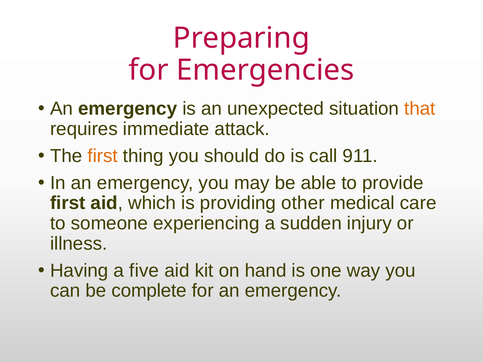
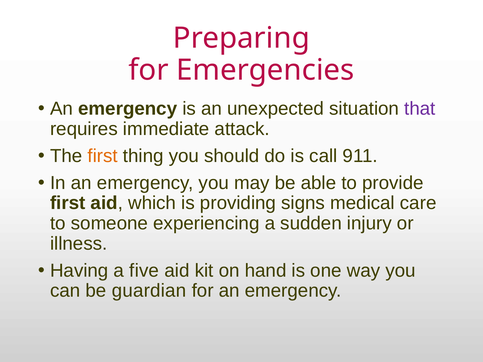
that colour: orange -> purple
other: other -> signs
complete: complete -> guardian
